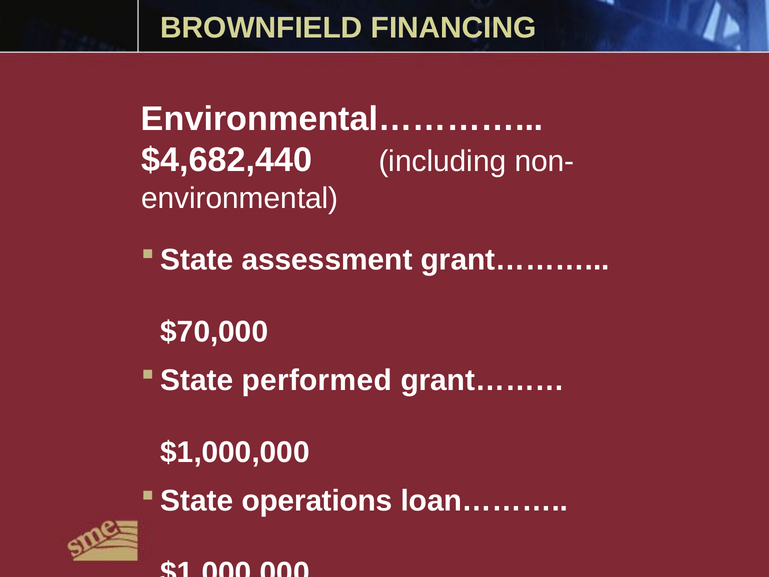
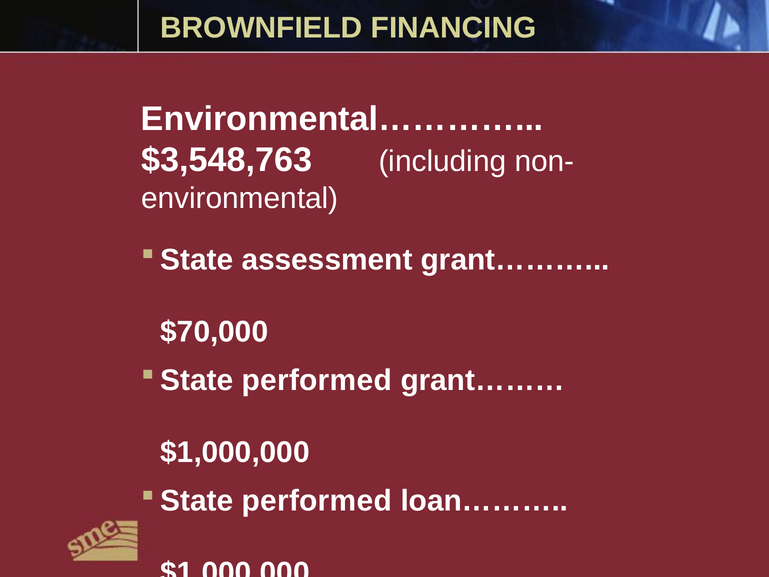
$4,682,440: $4,682,440 -> $3,548,763
operations at (317, 501): operations -> performed
